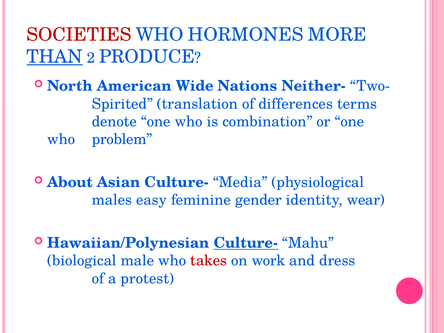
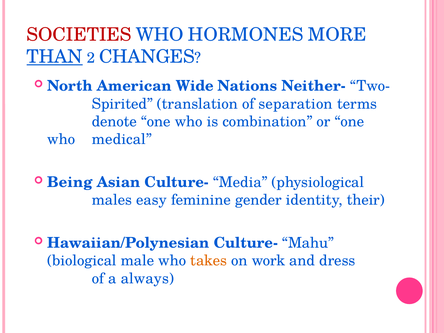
PRODUCE: PRODUCE -> CHANGES
differences: differences -> separation
problem: problem -> medical
About: About -> Being
wear: wear -> their
Culture- at (246, 243) underline: present -> none
takes colour: red -> orange
protest: protest -> always
